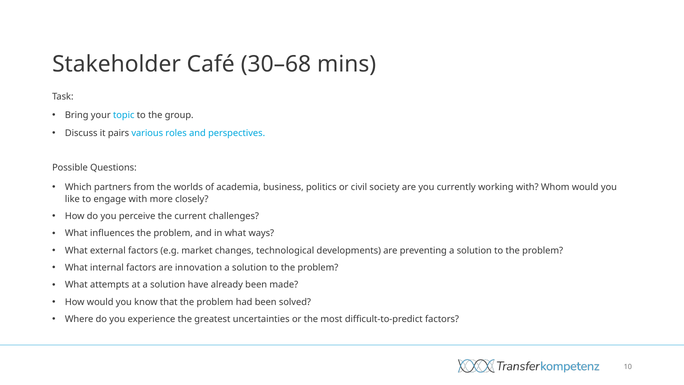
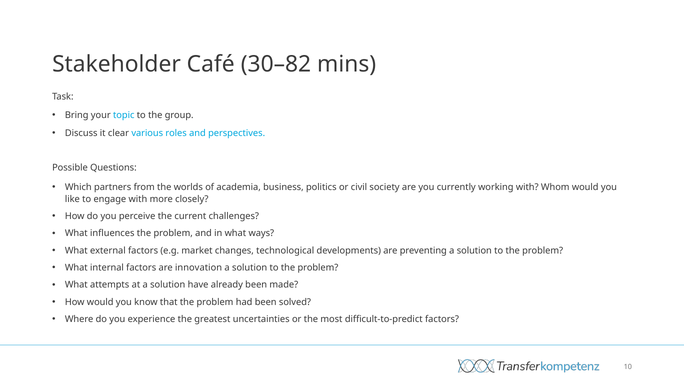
30–68: 30–68 -> 30–82
pairs: pairs -> clear
